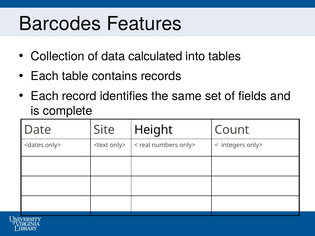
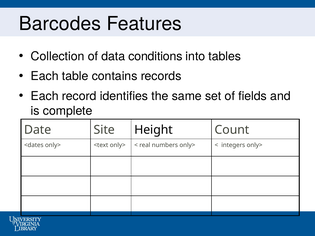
calculated: calculated -> conditions
